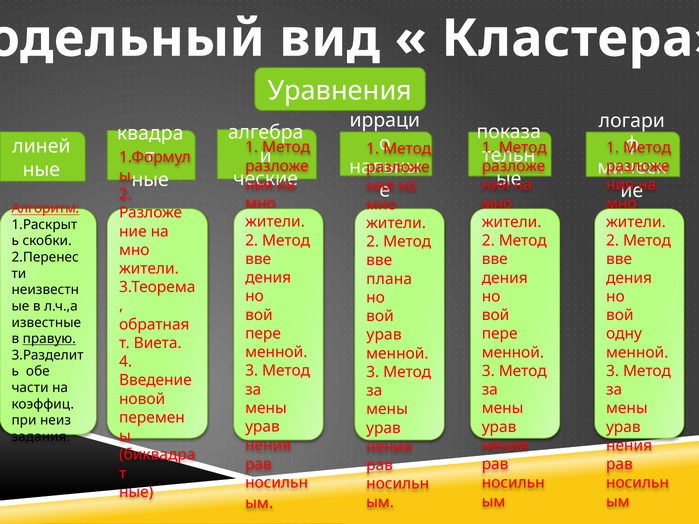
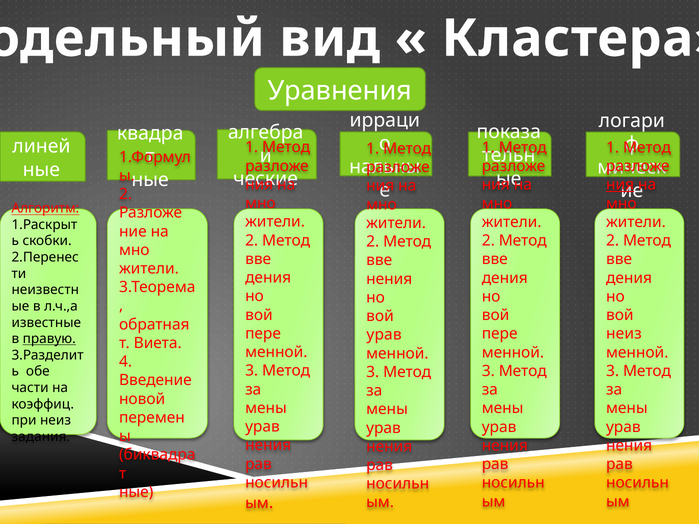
ния at (620, 185) underline: none -> present
плана at (389, 279): плана -> нения
одну at (624, 334): одну -> неиз
